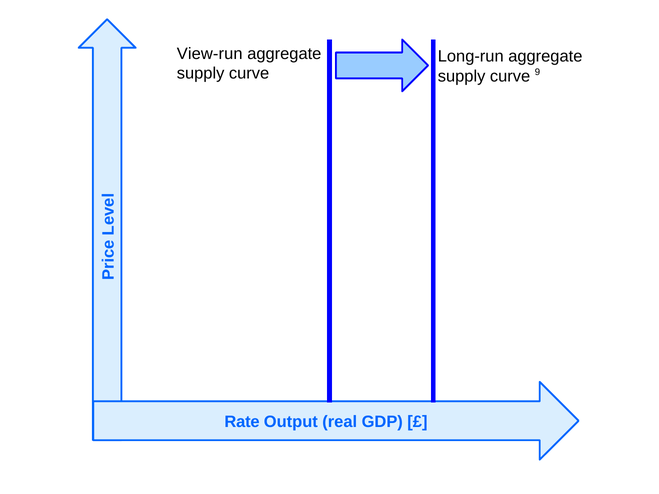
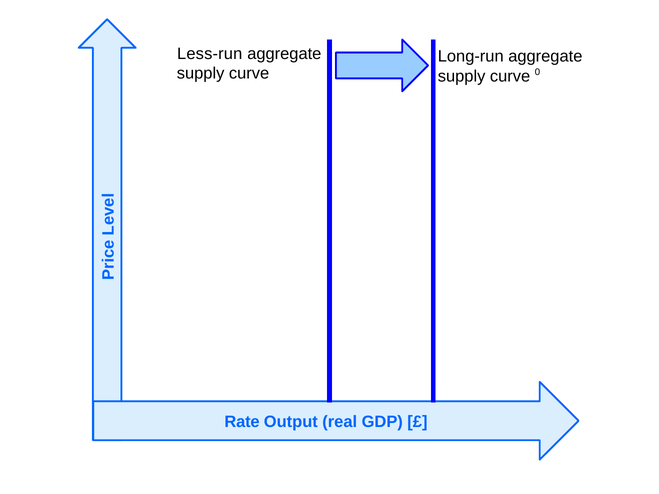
View-run: View-run -> Less-run
9: 9 -> 0
